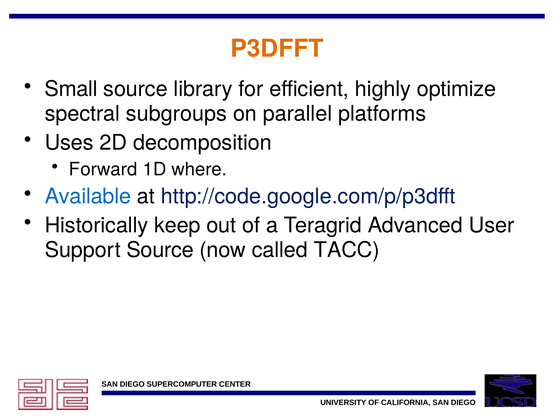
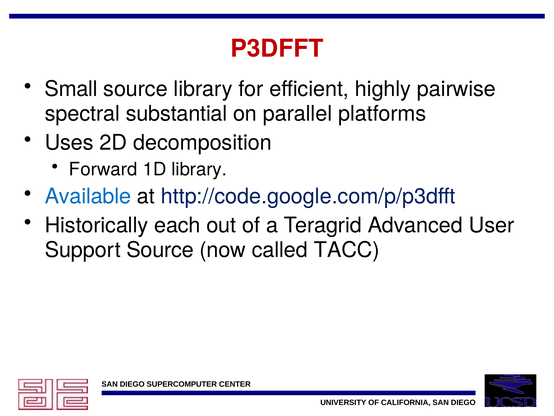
P3DFFT colour: orange -> red
optimize: optimize -> pairwise
subgroups: subgroups -> substantial
1D where: where -> library
keep: keep -> each
